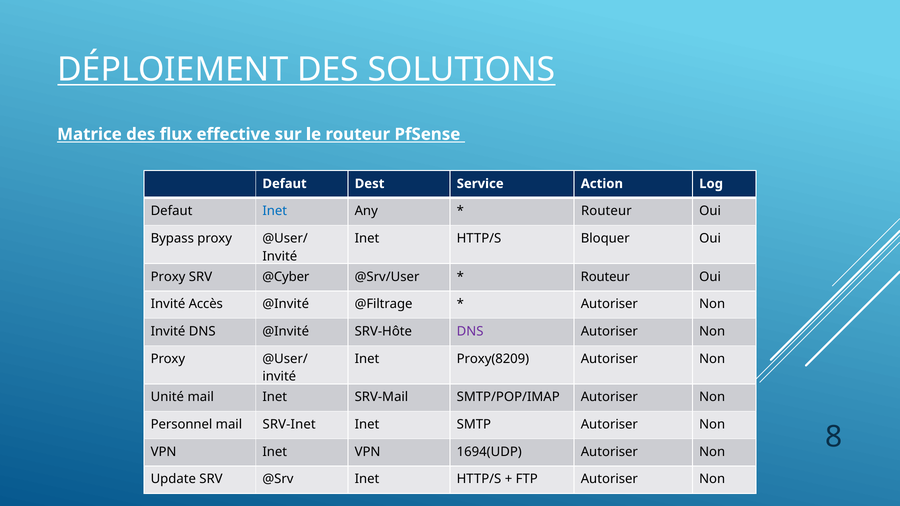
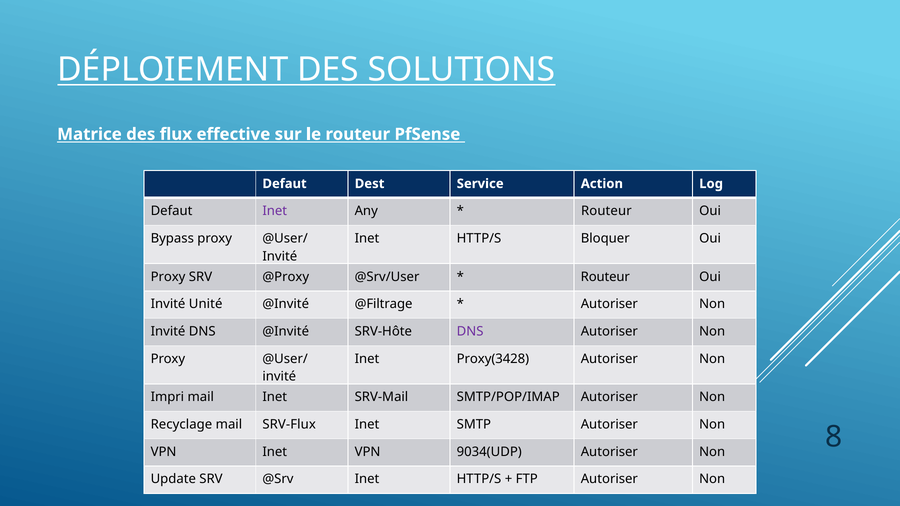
Inet at (275, 211) colour: blue -> purple
@Cyber: @Cyber -> @Proxy
Accès: Accès -> Unité
Proxy(8209: Proxy(8209 -> Proxy(3428
Unité: Unité -> Impri
Personnel: Personnel -> Recyclage
SRV-Inet: SRV-Inet -> SRV-Flux
1694(UDP: 1694(UDP -> 9034(UDP
